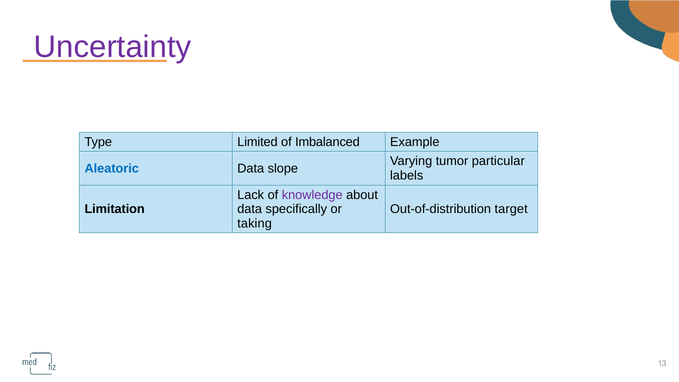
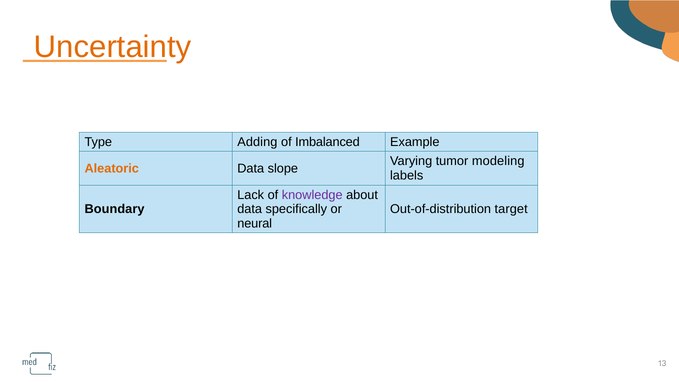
Uncertainty colour: purple -> orange
Limited: Limited -> Adding
particular: particular -> modeling
Aleatoric colour: blue -> orange
Limitation: Limitation -> Boundary
taking: taking -> neural
